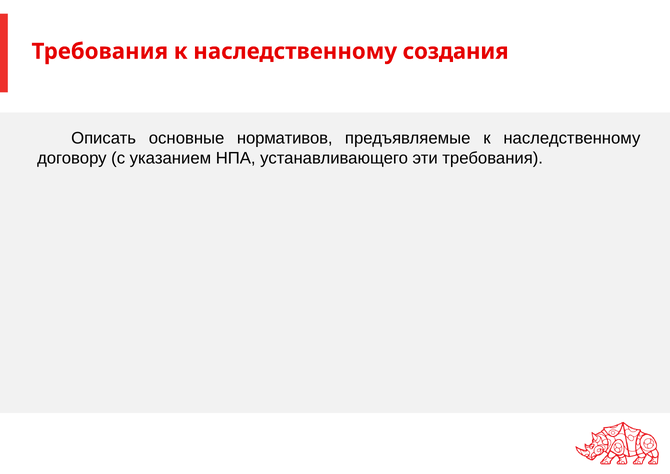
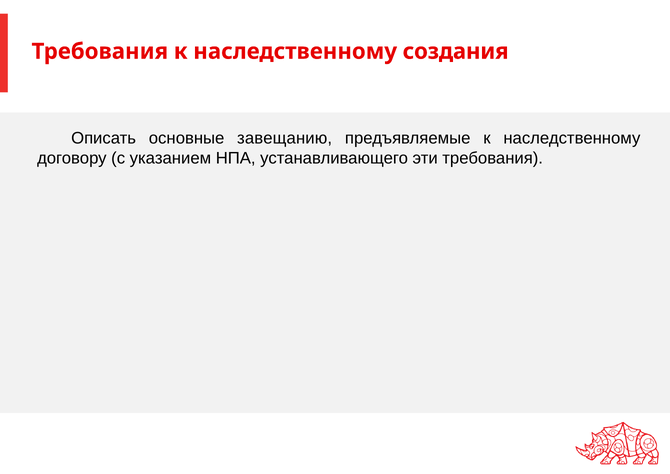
нормативов: нормативов -> завещанию
